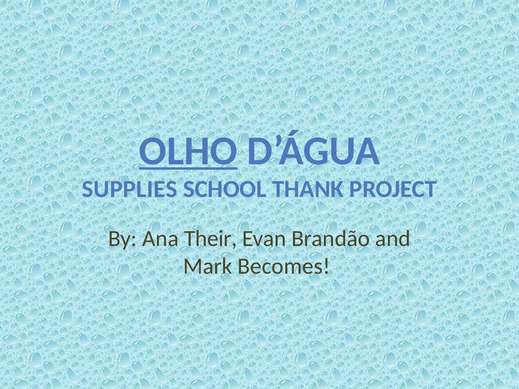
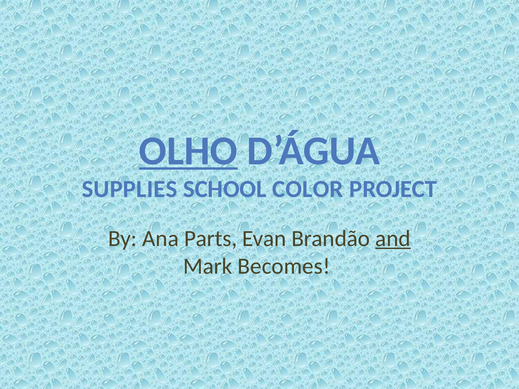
THANK: THANK -> COLOR
Their: Their -> Parts
and underline: none -> present
